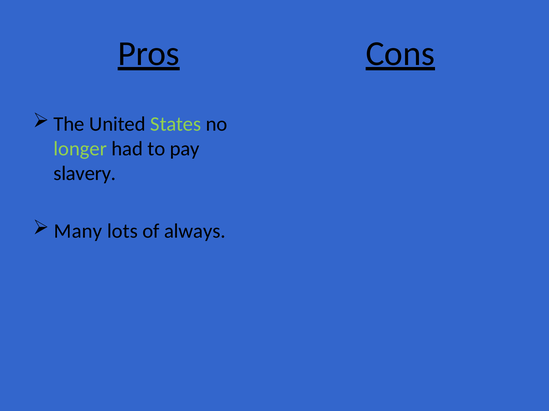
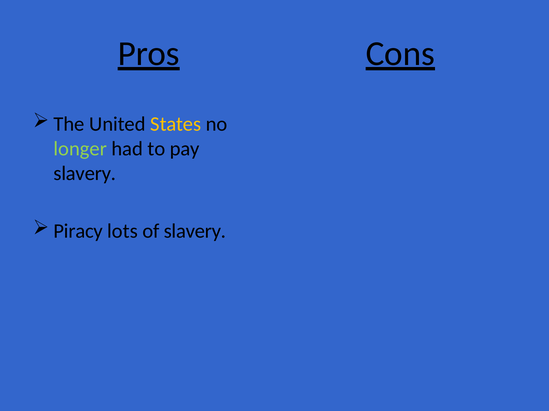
States colour: light green -> yellow
Many: Many -> Piracy
of always: always -> slavery
